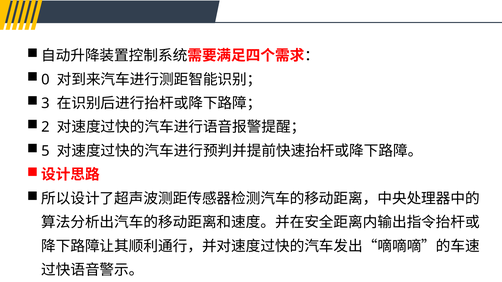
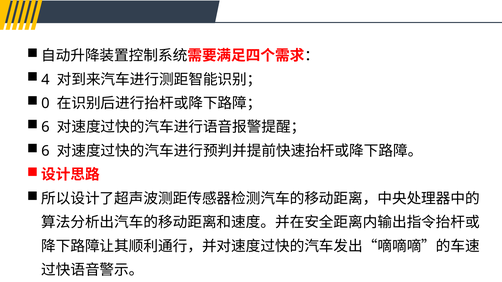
0: 0 -> 4
3: 3 -> 0
2 at (45, 127): 2 -> 6
5 at (45, 151): 5 -> 6
